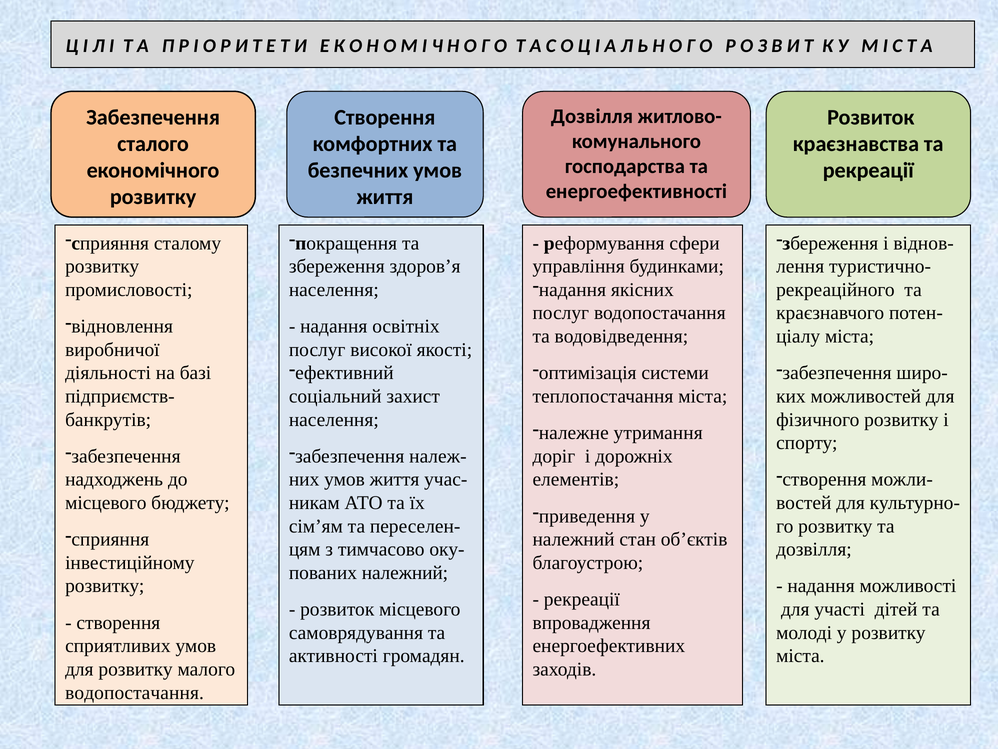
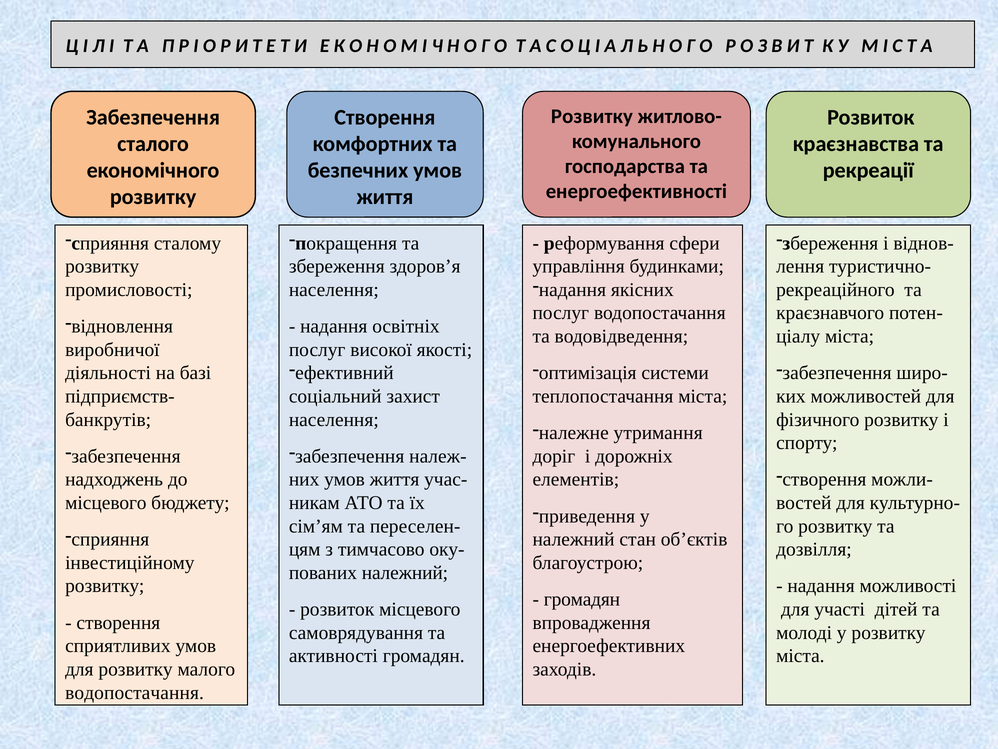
Дозвілля at (592, 116): Дозвілля -> Розвитку
рекреації at (582, 599): рекреації -> громадян
